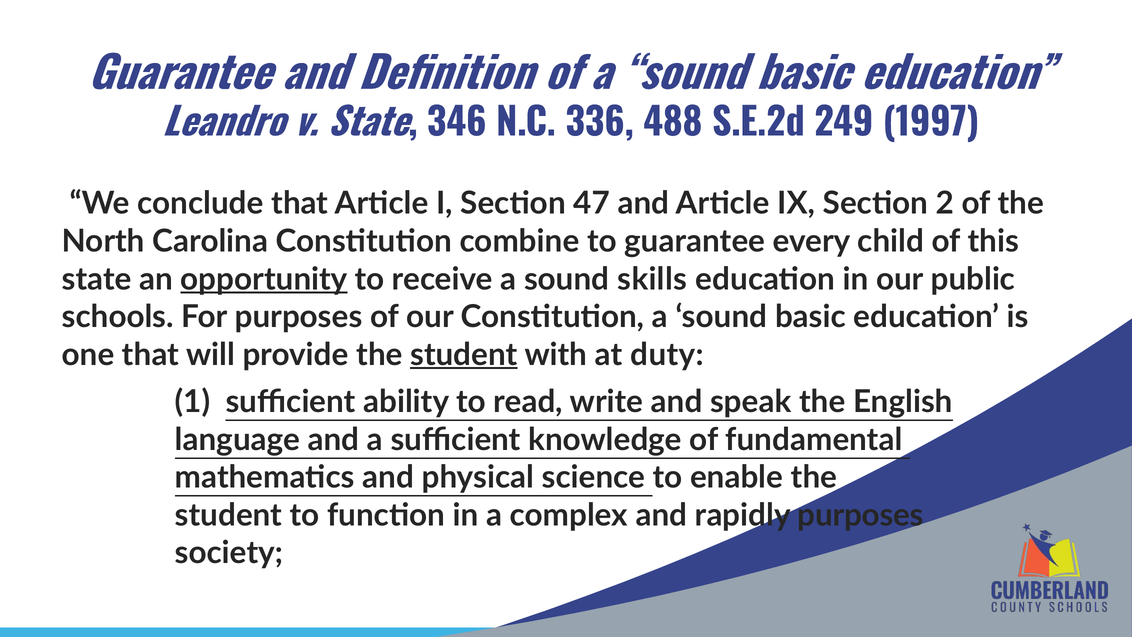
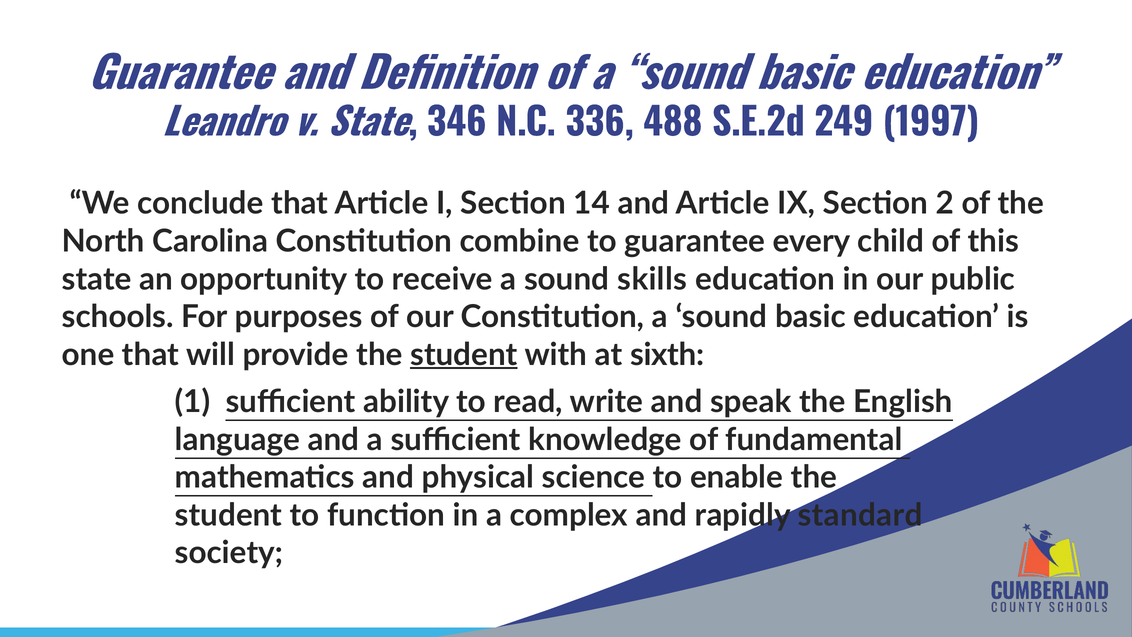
47: 47 -> 14
opportunity underline: present -> none
duty: duty -> sixth
rapidly purposes: purposes -> standard
